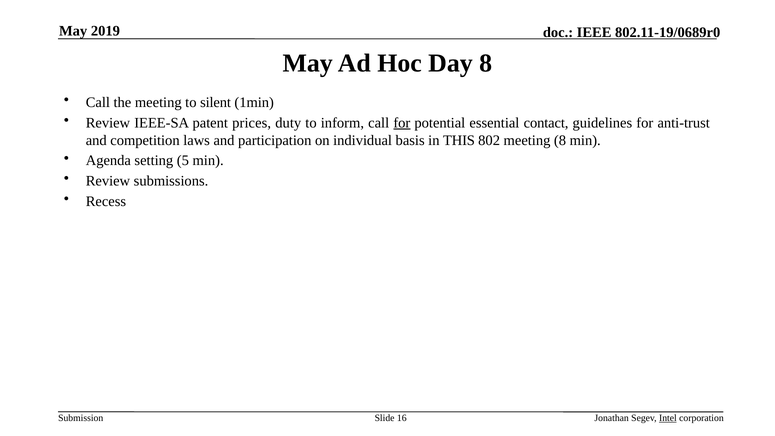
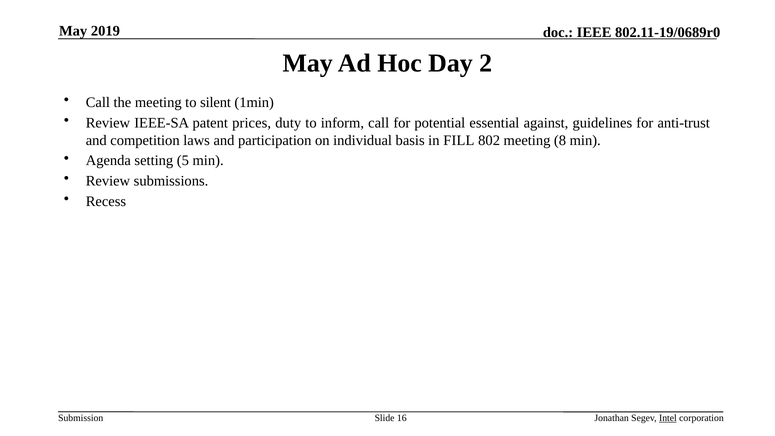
Day 8: 8 -> 2
for at (402, 123) underline: present -> none
contact: contact -> against
THIS: THIS -> FILL
